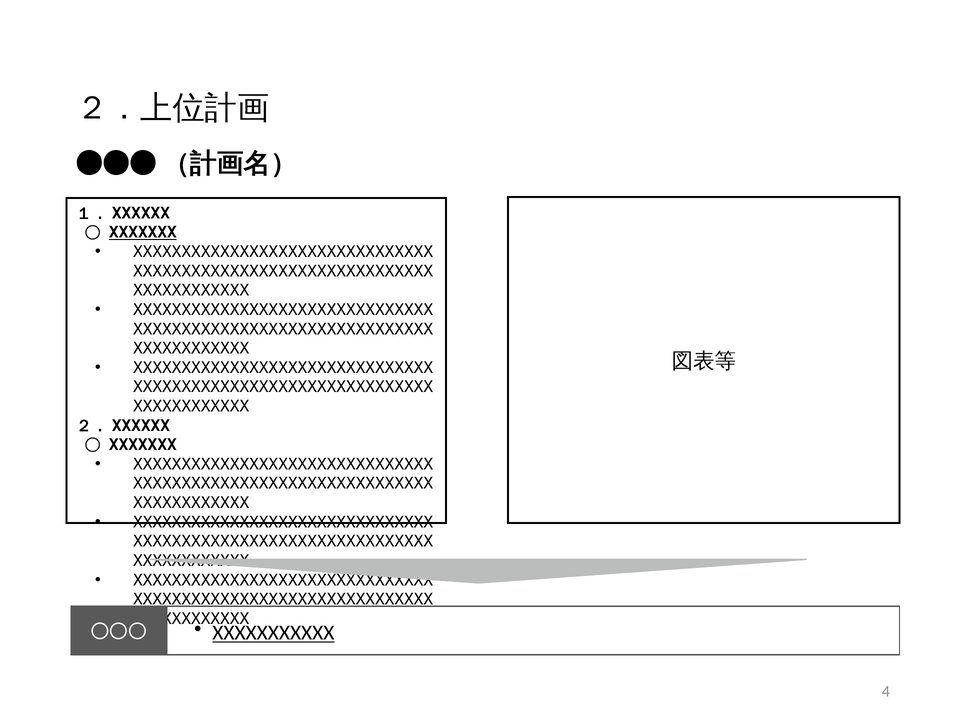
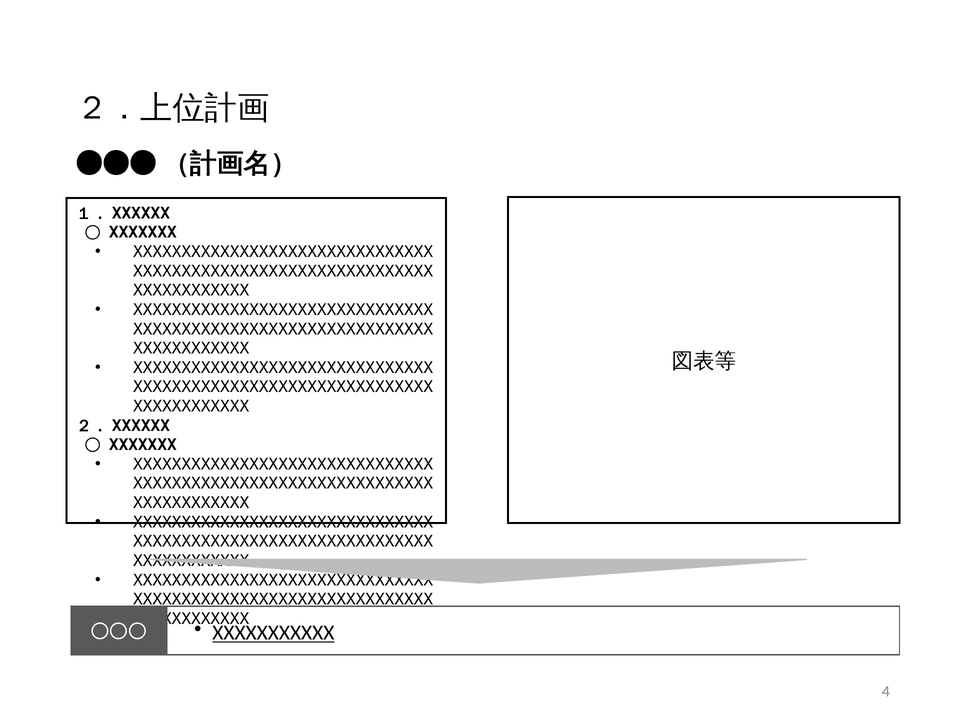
XXXXXXX at (143, 233) underline: present -> none
